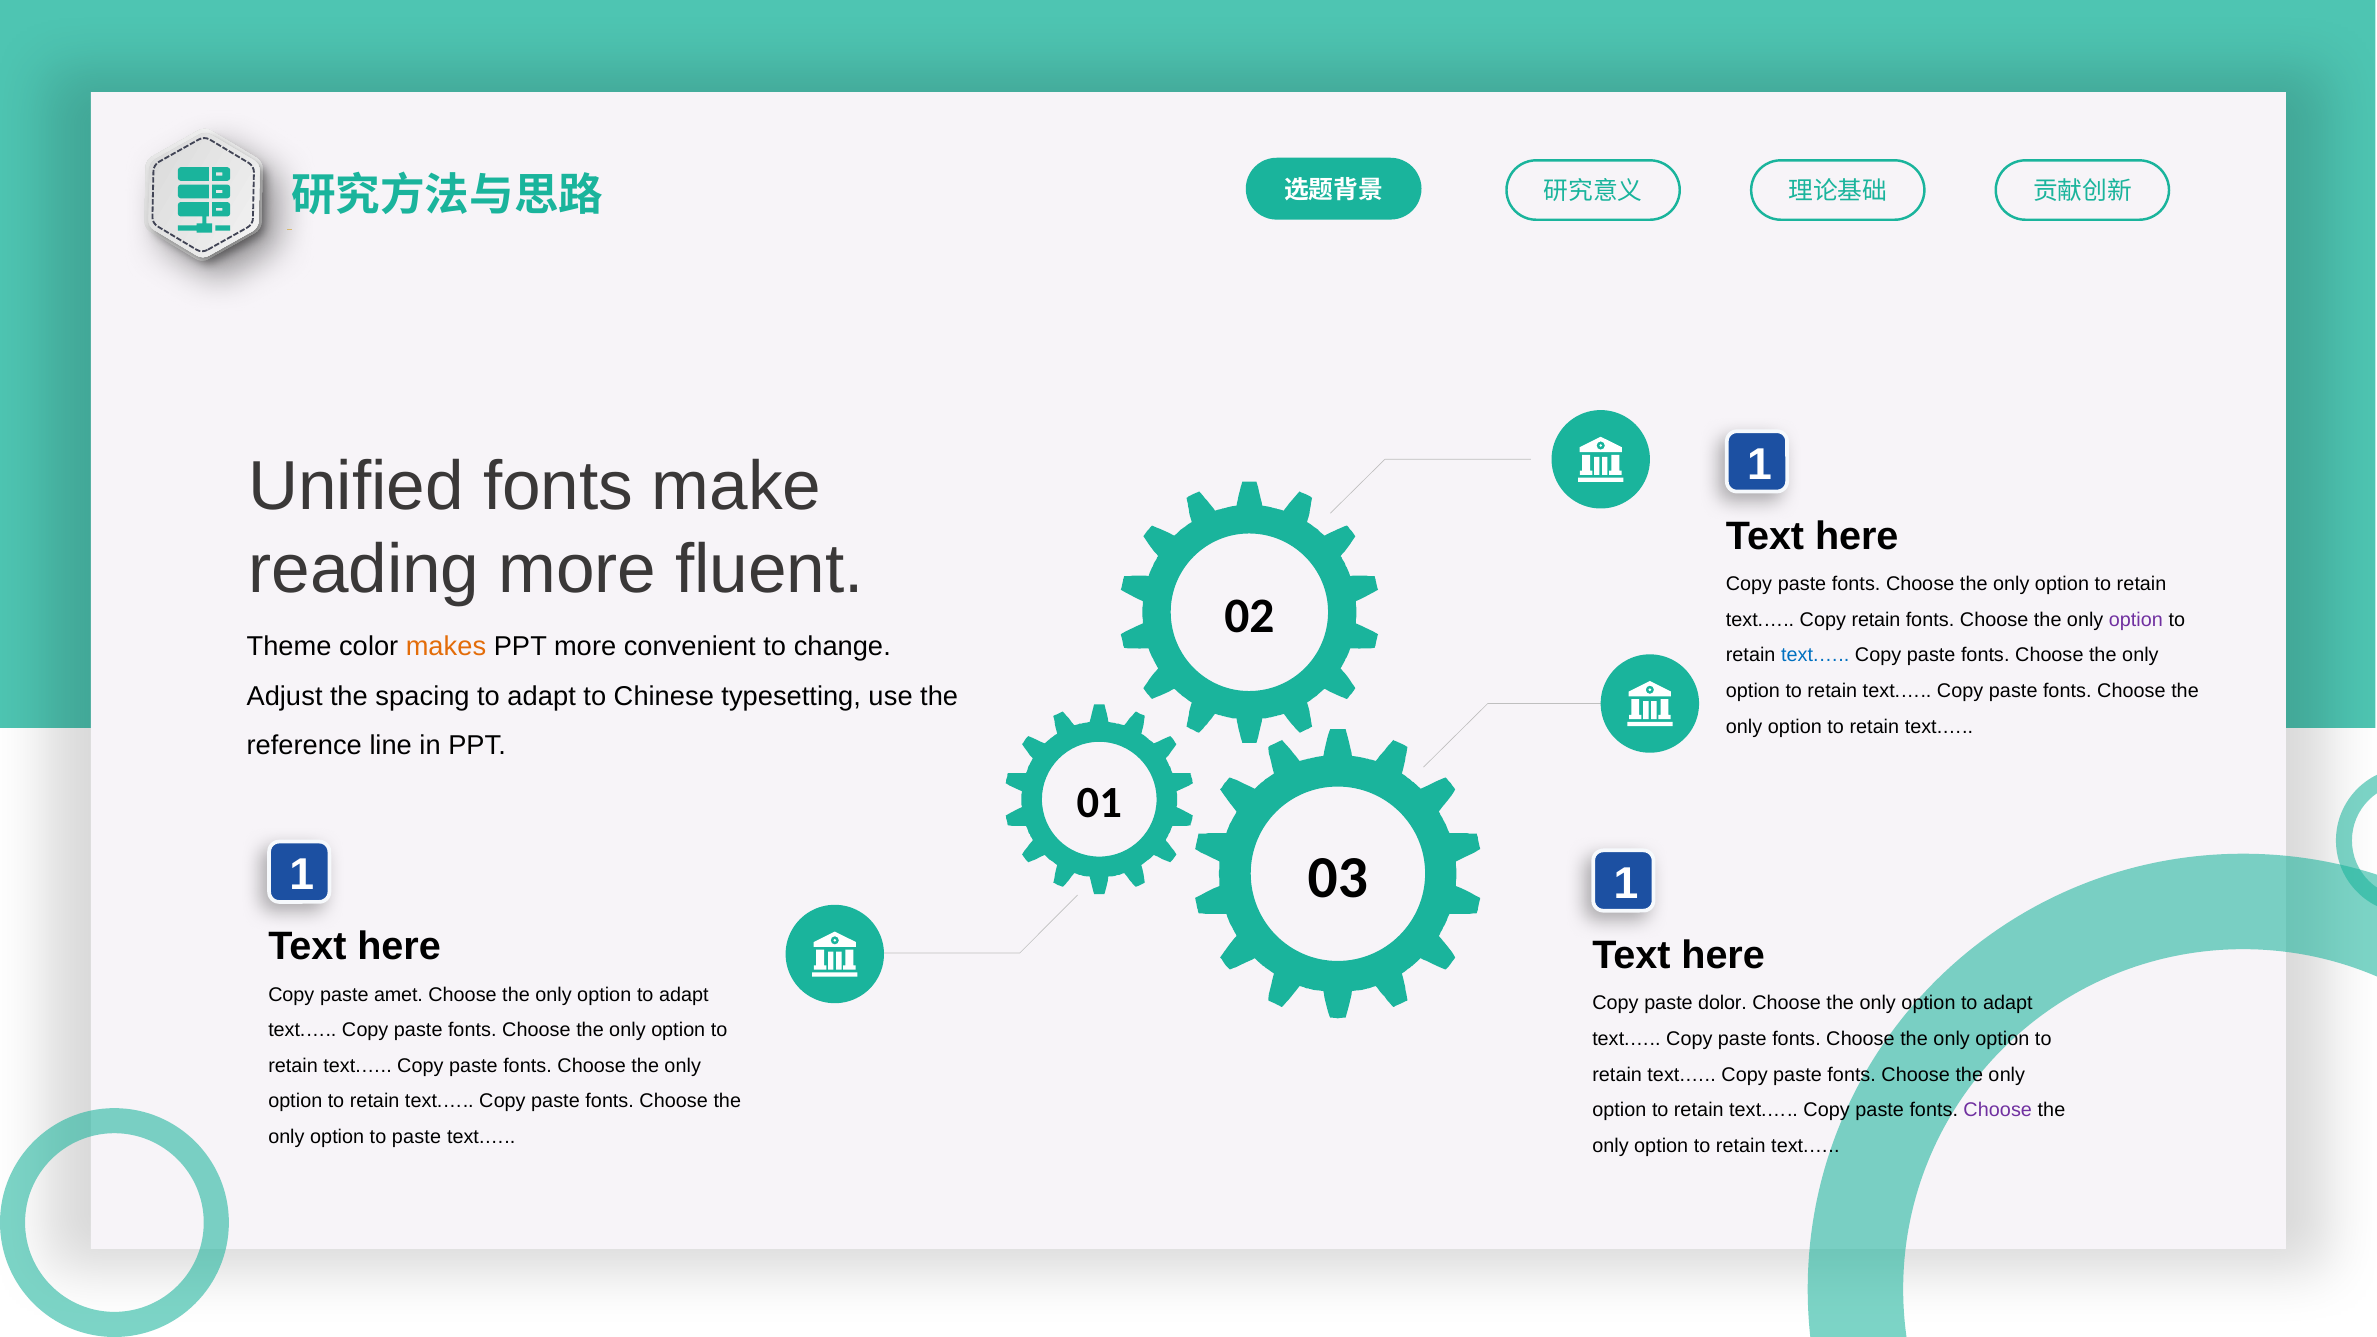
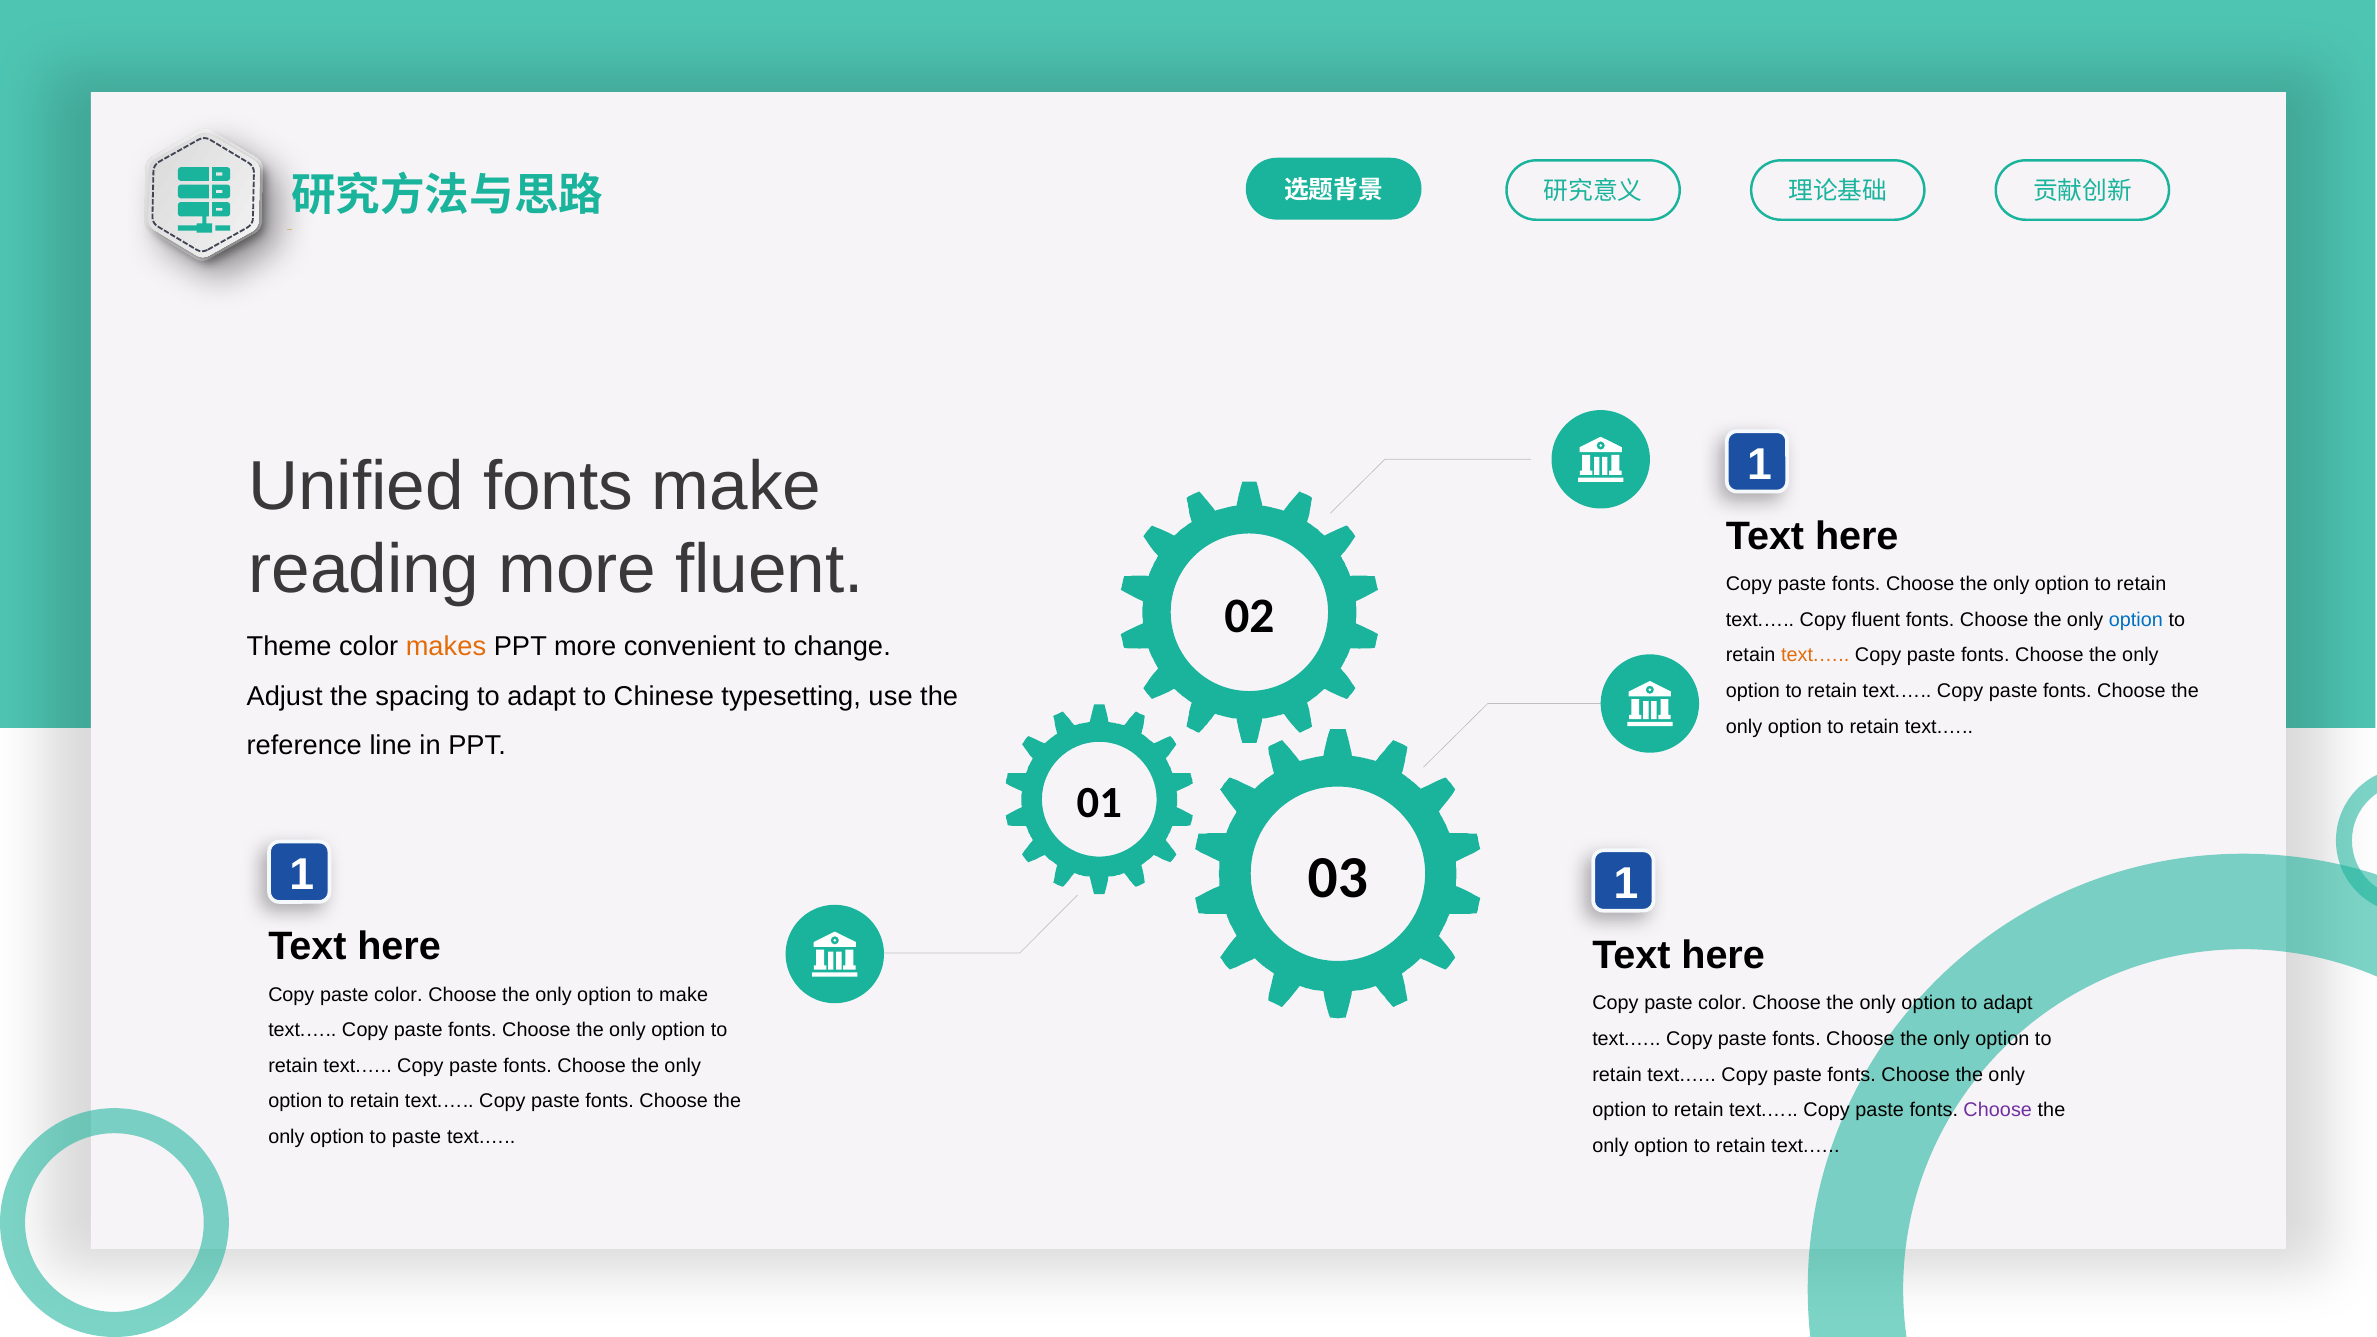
Copy retain: retain -> fluent
option at (2136, 620) colour: purple -> blue
text.… at (1815, 655) colour: blue -> orange
amet at (398, 995): amet -> color
adapt at (684, 995): adapt -> make
dolor at (1723, 1003): dolor -> color
